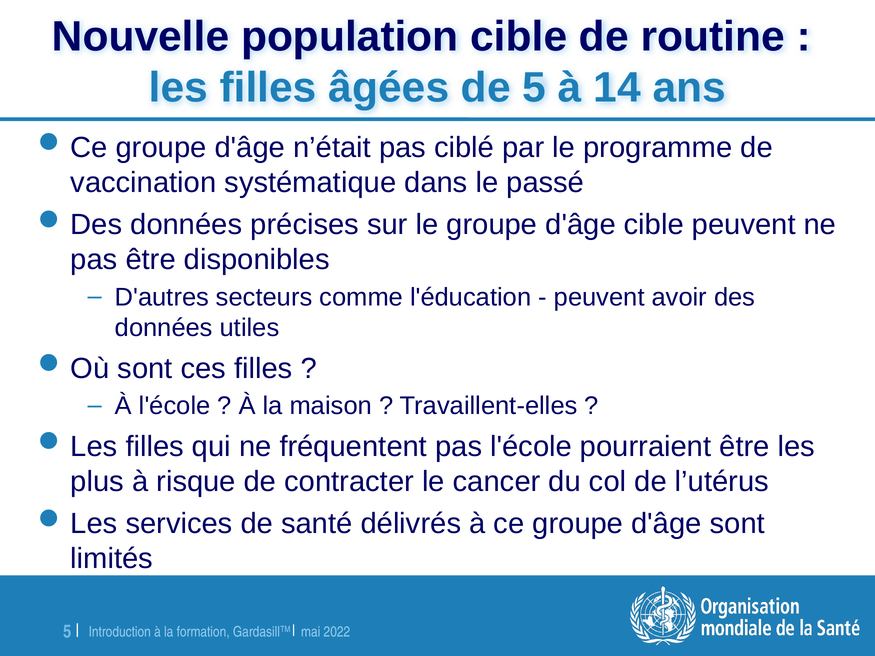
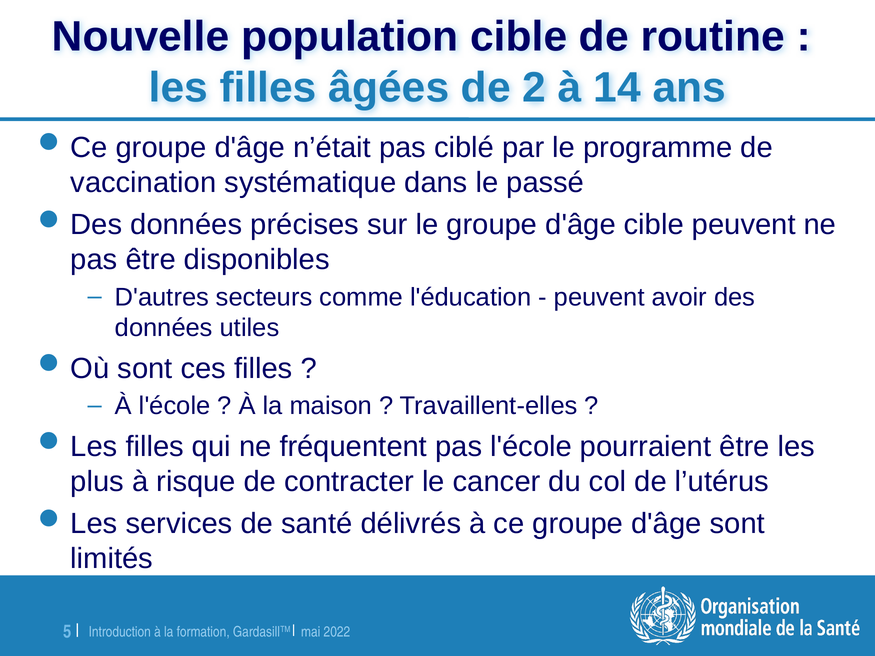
de 5: 5 -> 2
